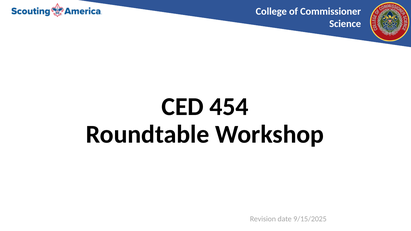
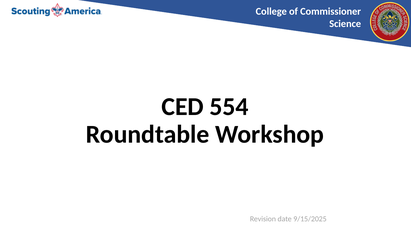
454: 454 -> 554
